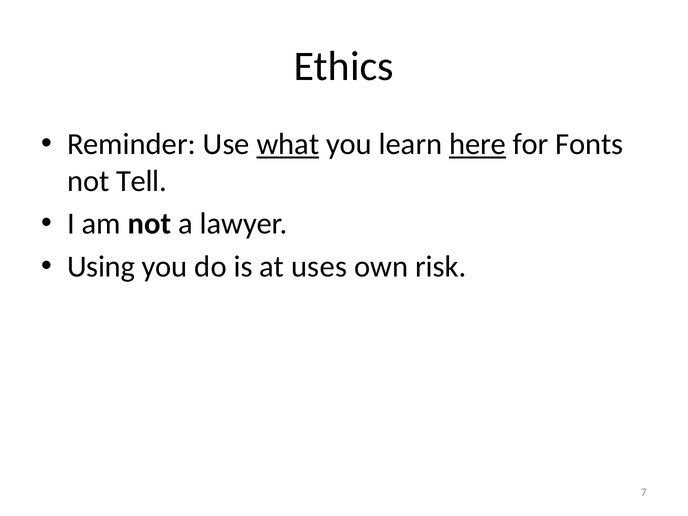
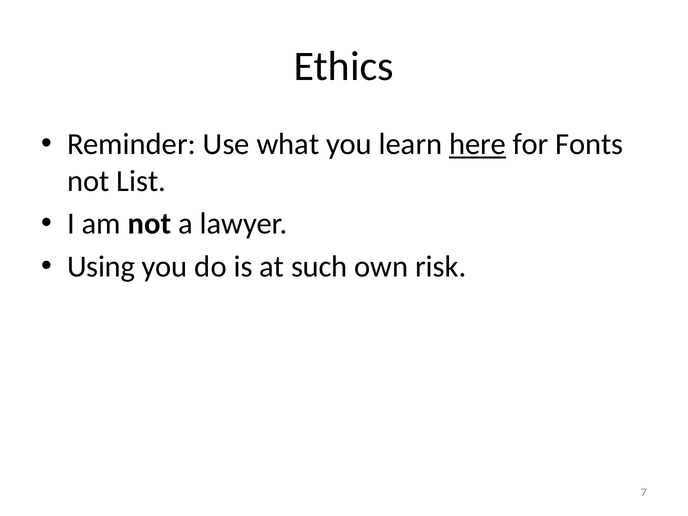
what underline: present -> none
Tell: Tell -> List
uses: uses -> such
